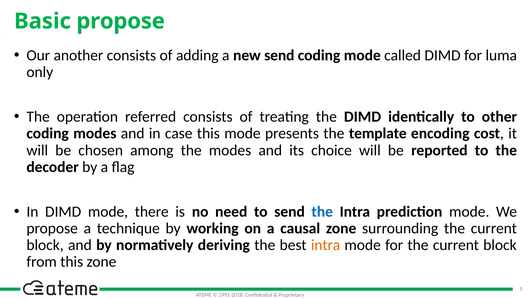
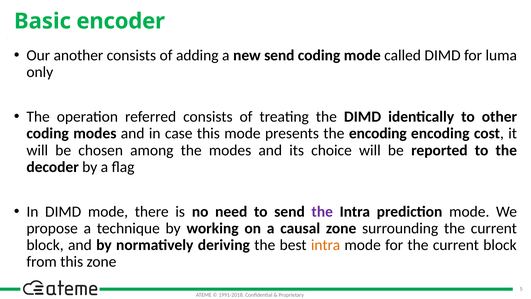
Basic propose: propose -> encoder
the template: template -> encoding
the at (322, 211) colour: blue -> purple
